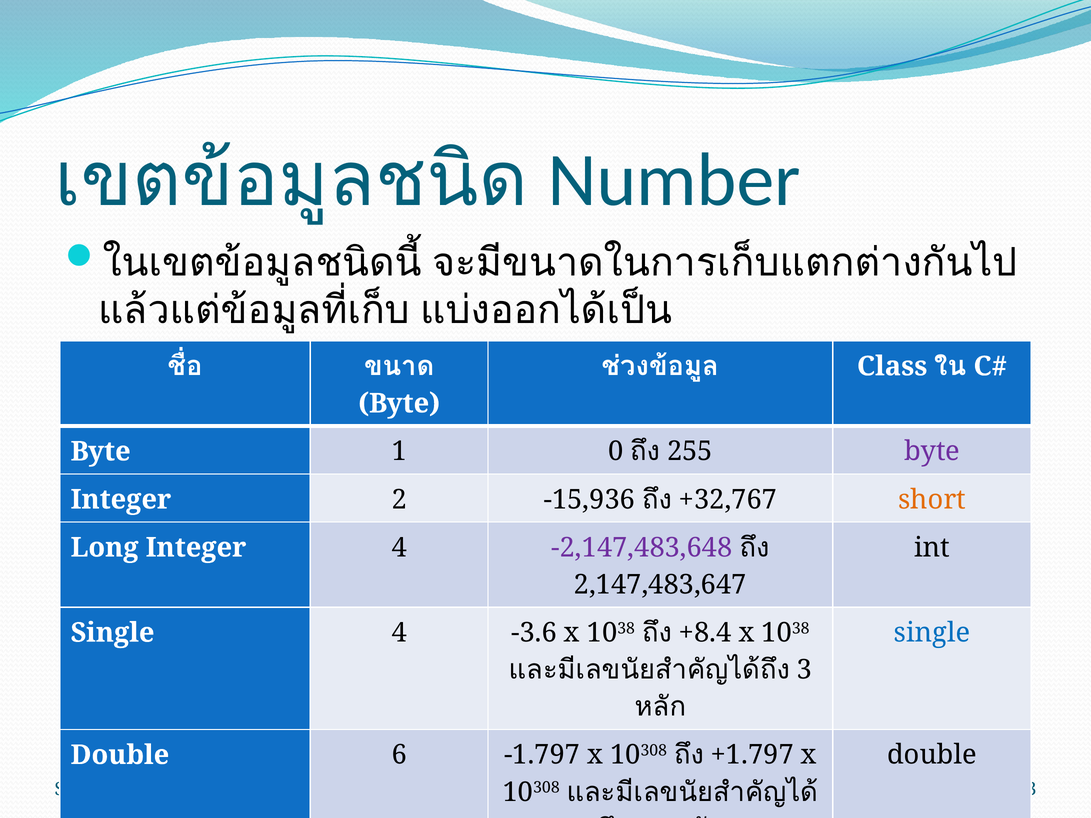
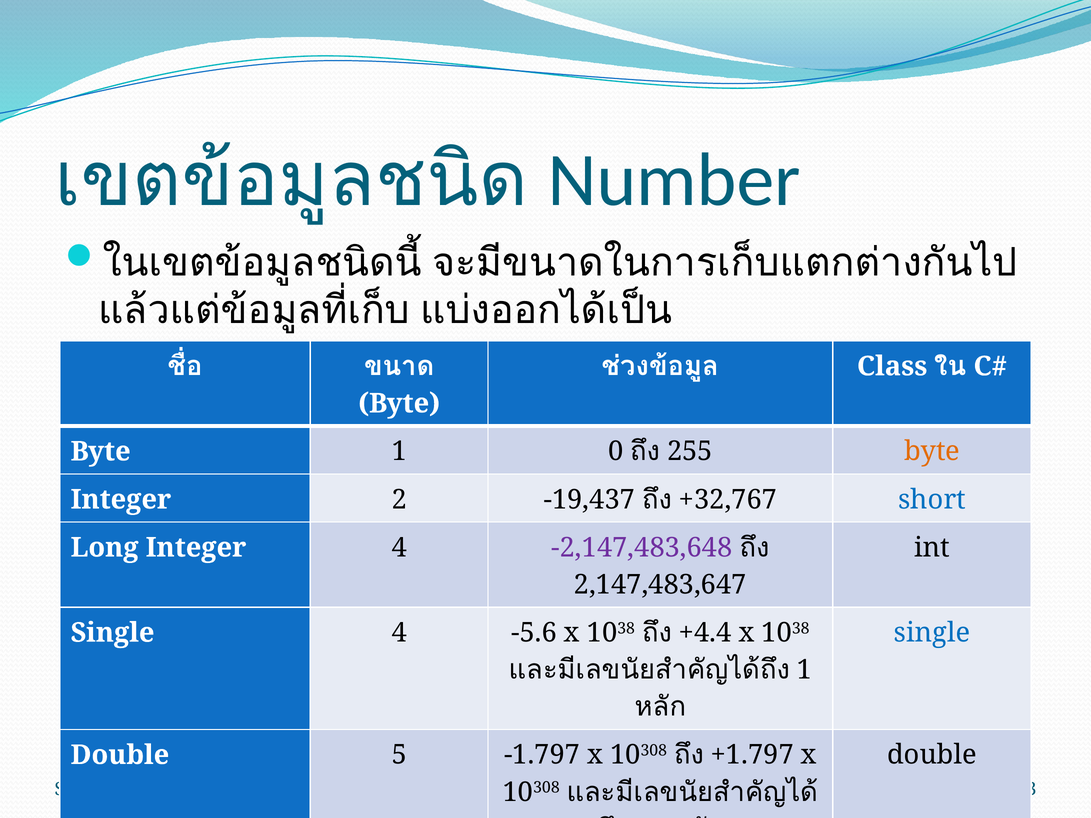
byte at (932, 452) colour: purple -> orange
-15,936: -15,936 -> -19,437
short colour: orange -> blue
-3.6: -3.6 -> -5.6
+8.4: +8.4 -> +4.4
3 at (805, 670): 3 -> 1
6: 6 -> 5
